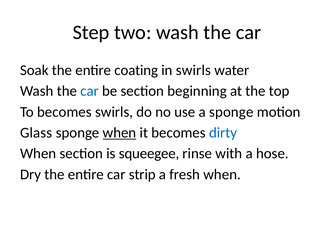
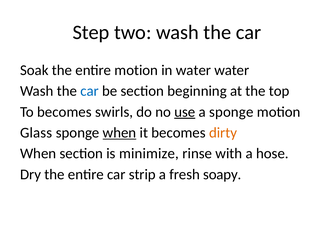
entire coating: coating -> motion
in swirls: swirls -> water
use underline: none -> present
dirty colour: blue -> orange
squeegee: squeegee -> minimize
fresh when: when -> soapy
